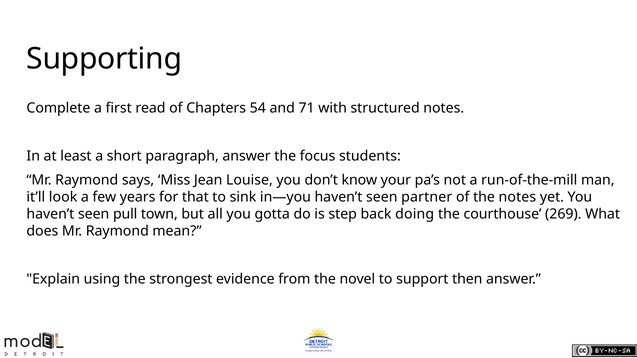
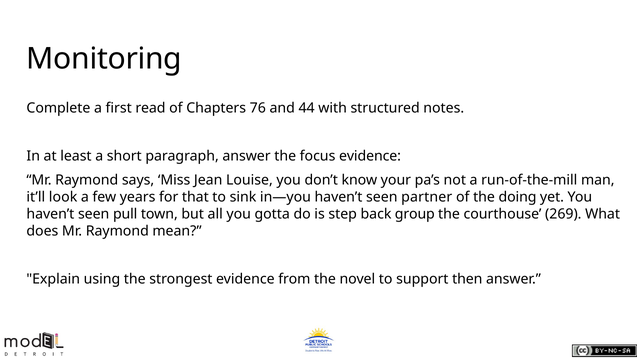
Supporting: Supporting -> Monitoring
54: 54 -> 76
71: 71 -> 44
focus students: students -> evidence
the notes: notes -> doing
doing: doing -> group
